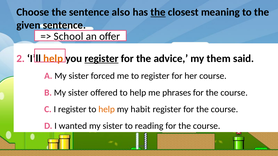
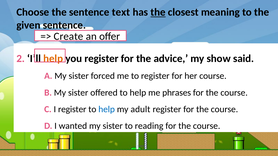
also: also -> text
School: School -> Create
register at (102, 59) underline: present -> none
them: them -> show
help at (107, 109) colour: orange -> blue
habit: habit -> adult
